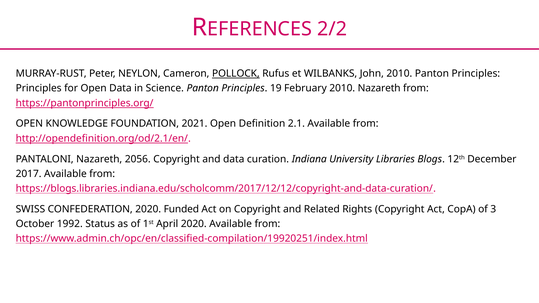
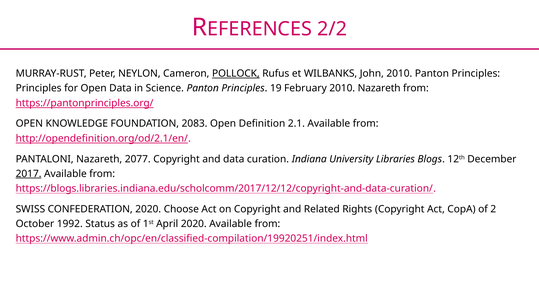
2021: 2021 -> 2083
2056: 2056 -> 2077
2017 underline: none -> present
Funded: Funded -> Choose
3: 3 -> 2
